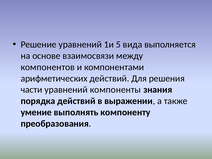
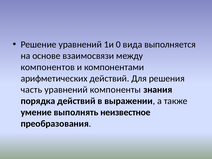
5: 5 -> 0
части: части -> часть
компоненту: компоненту -> неизвестное
